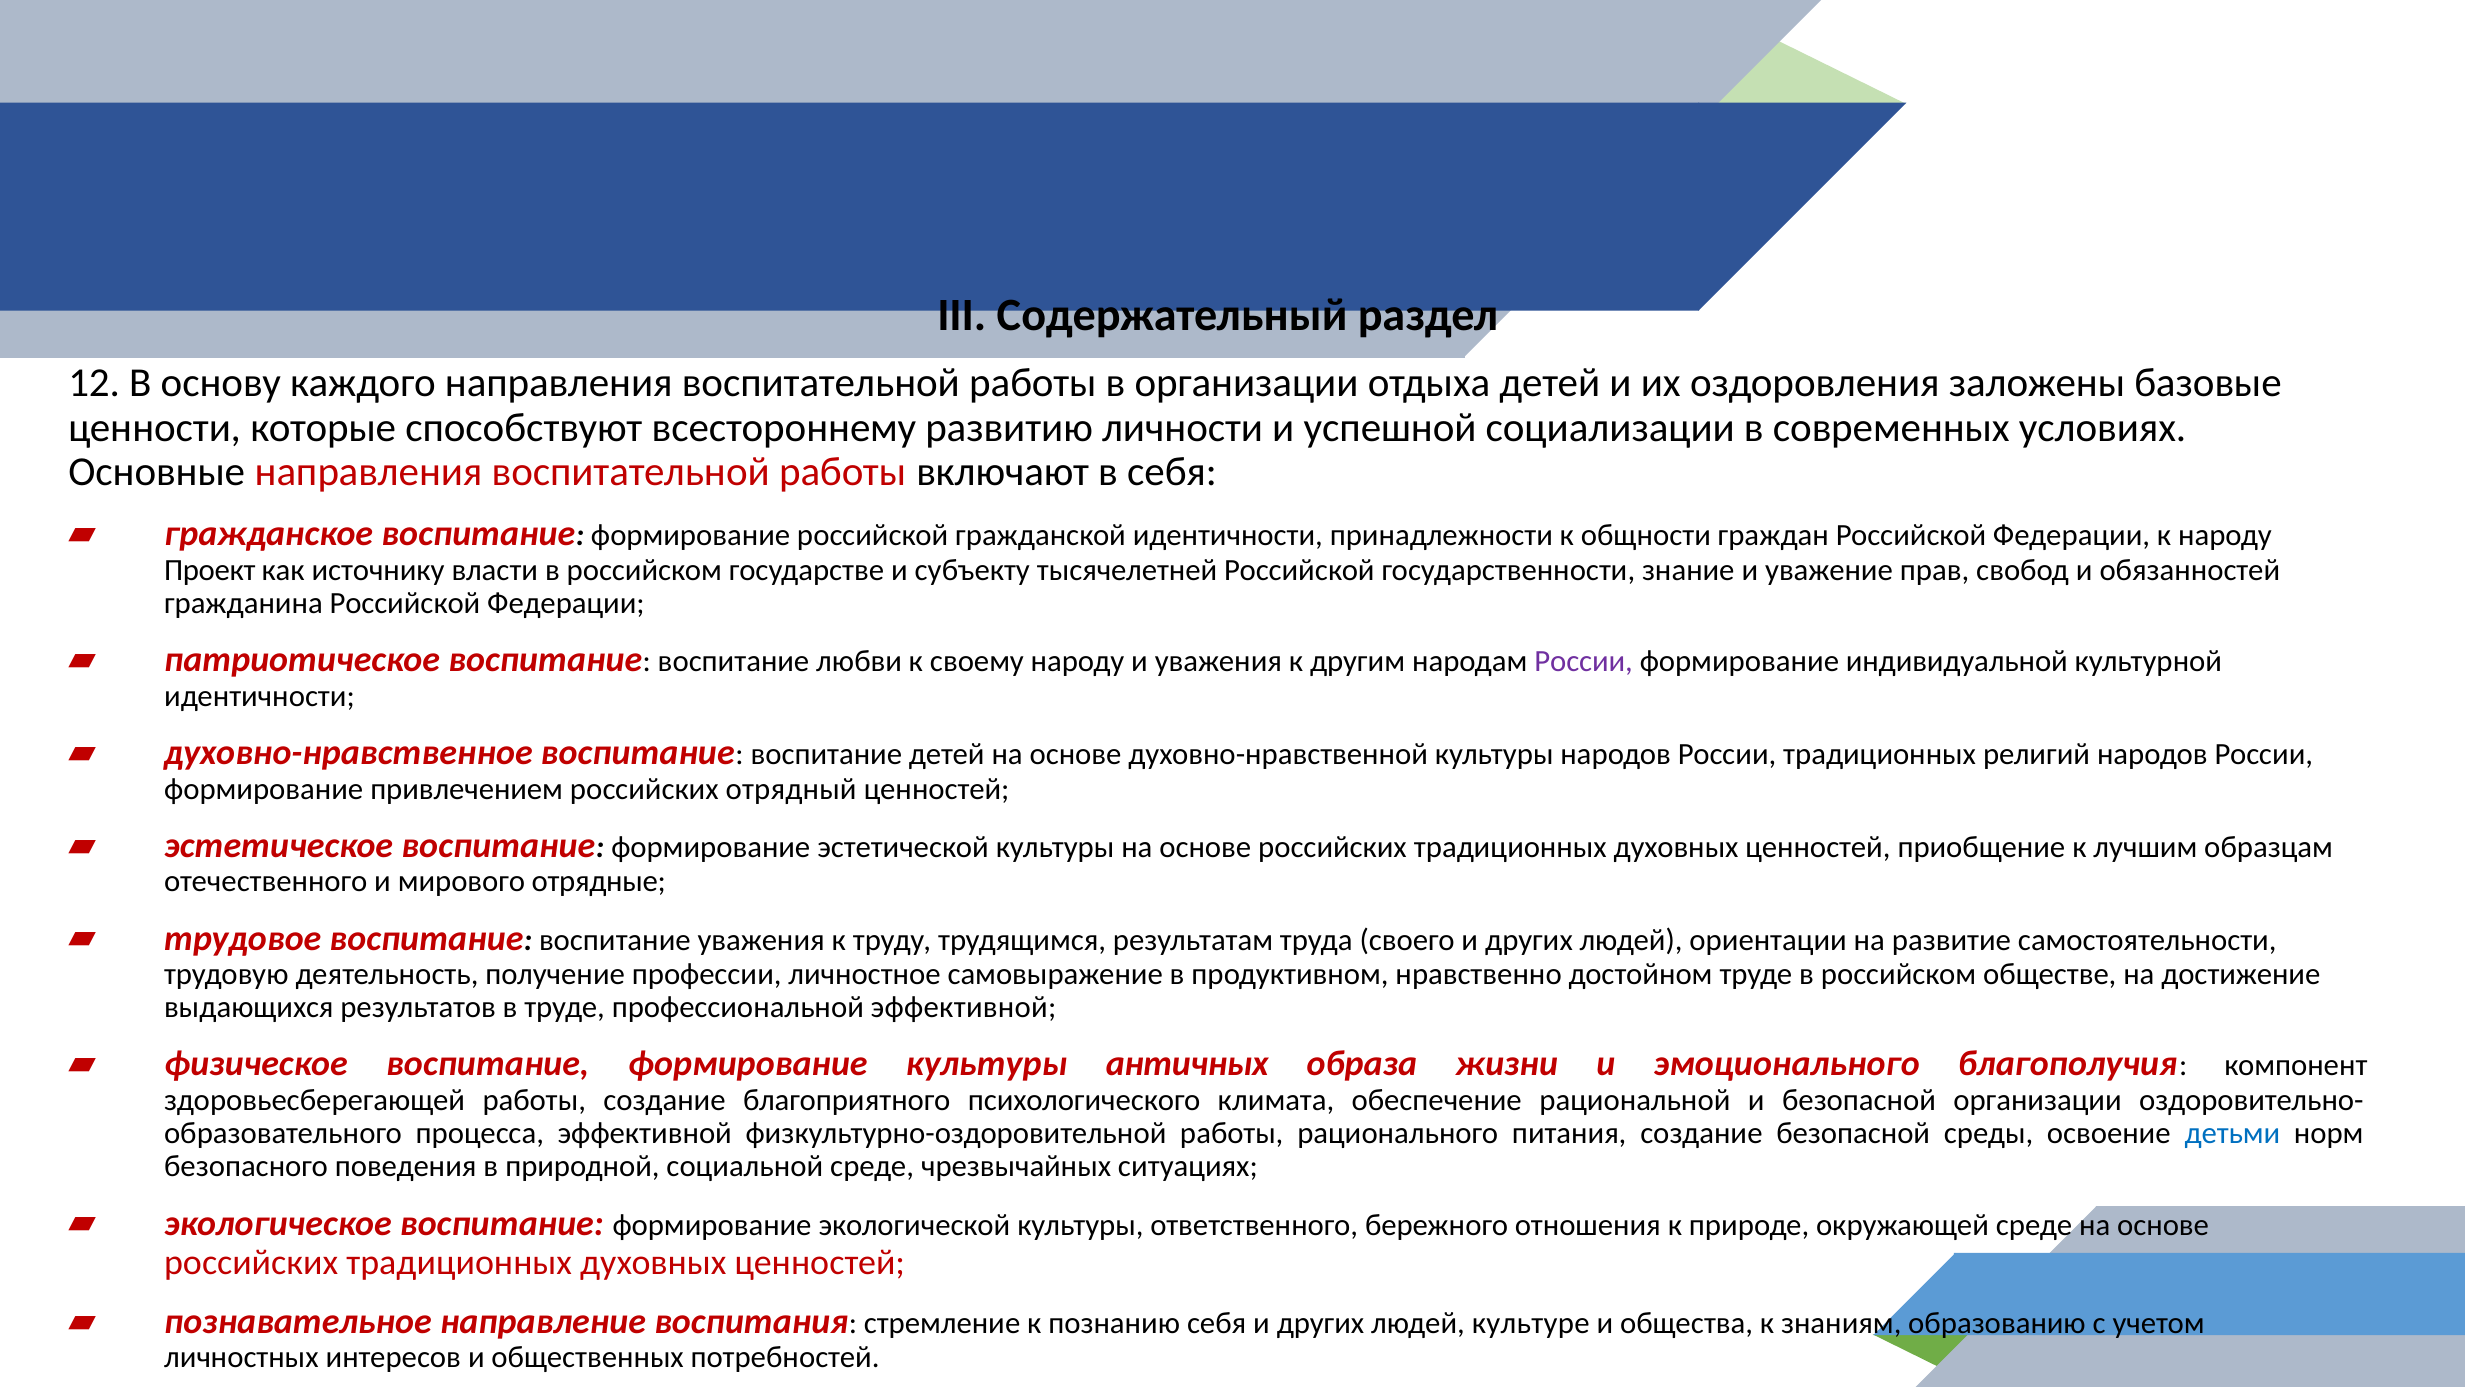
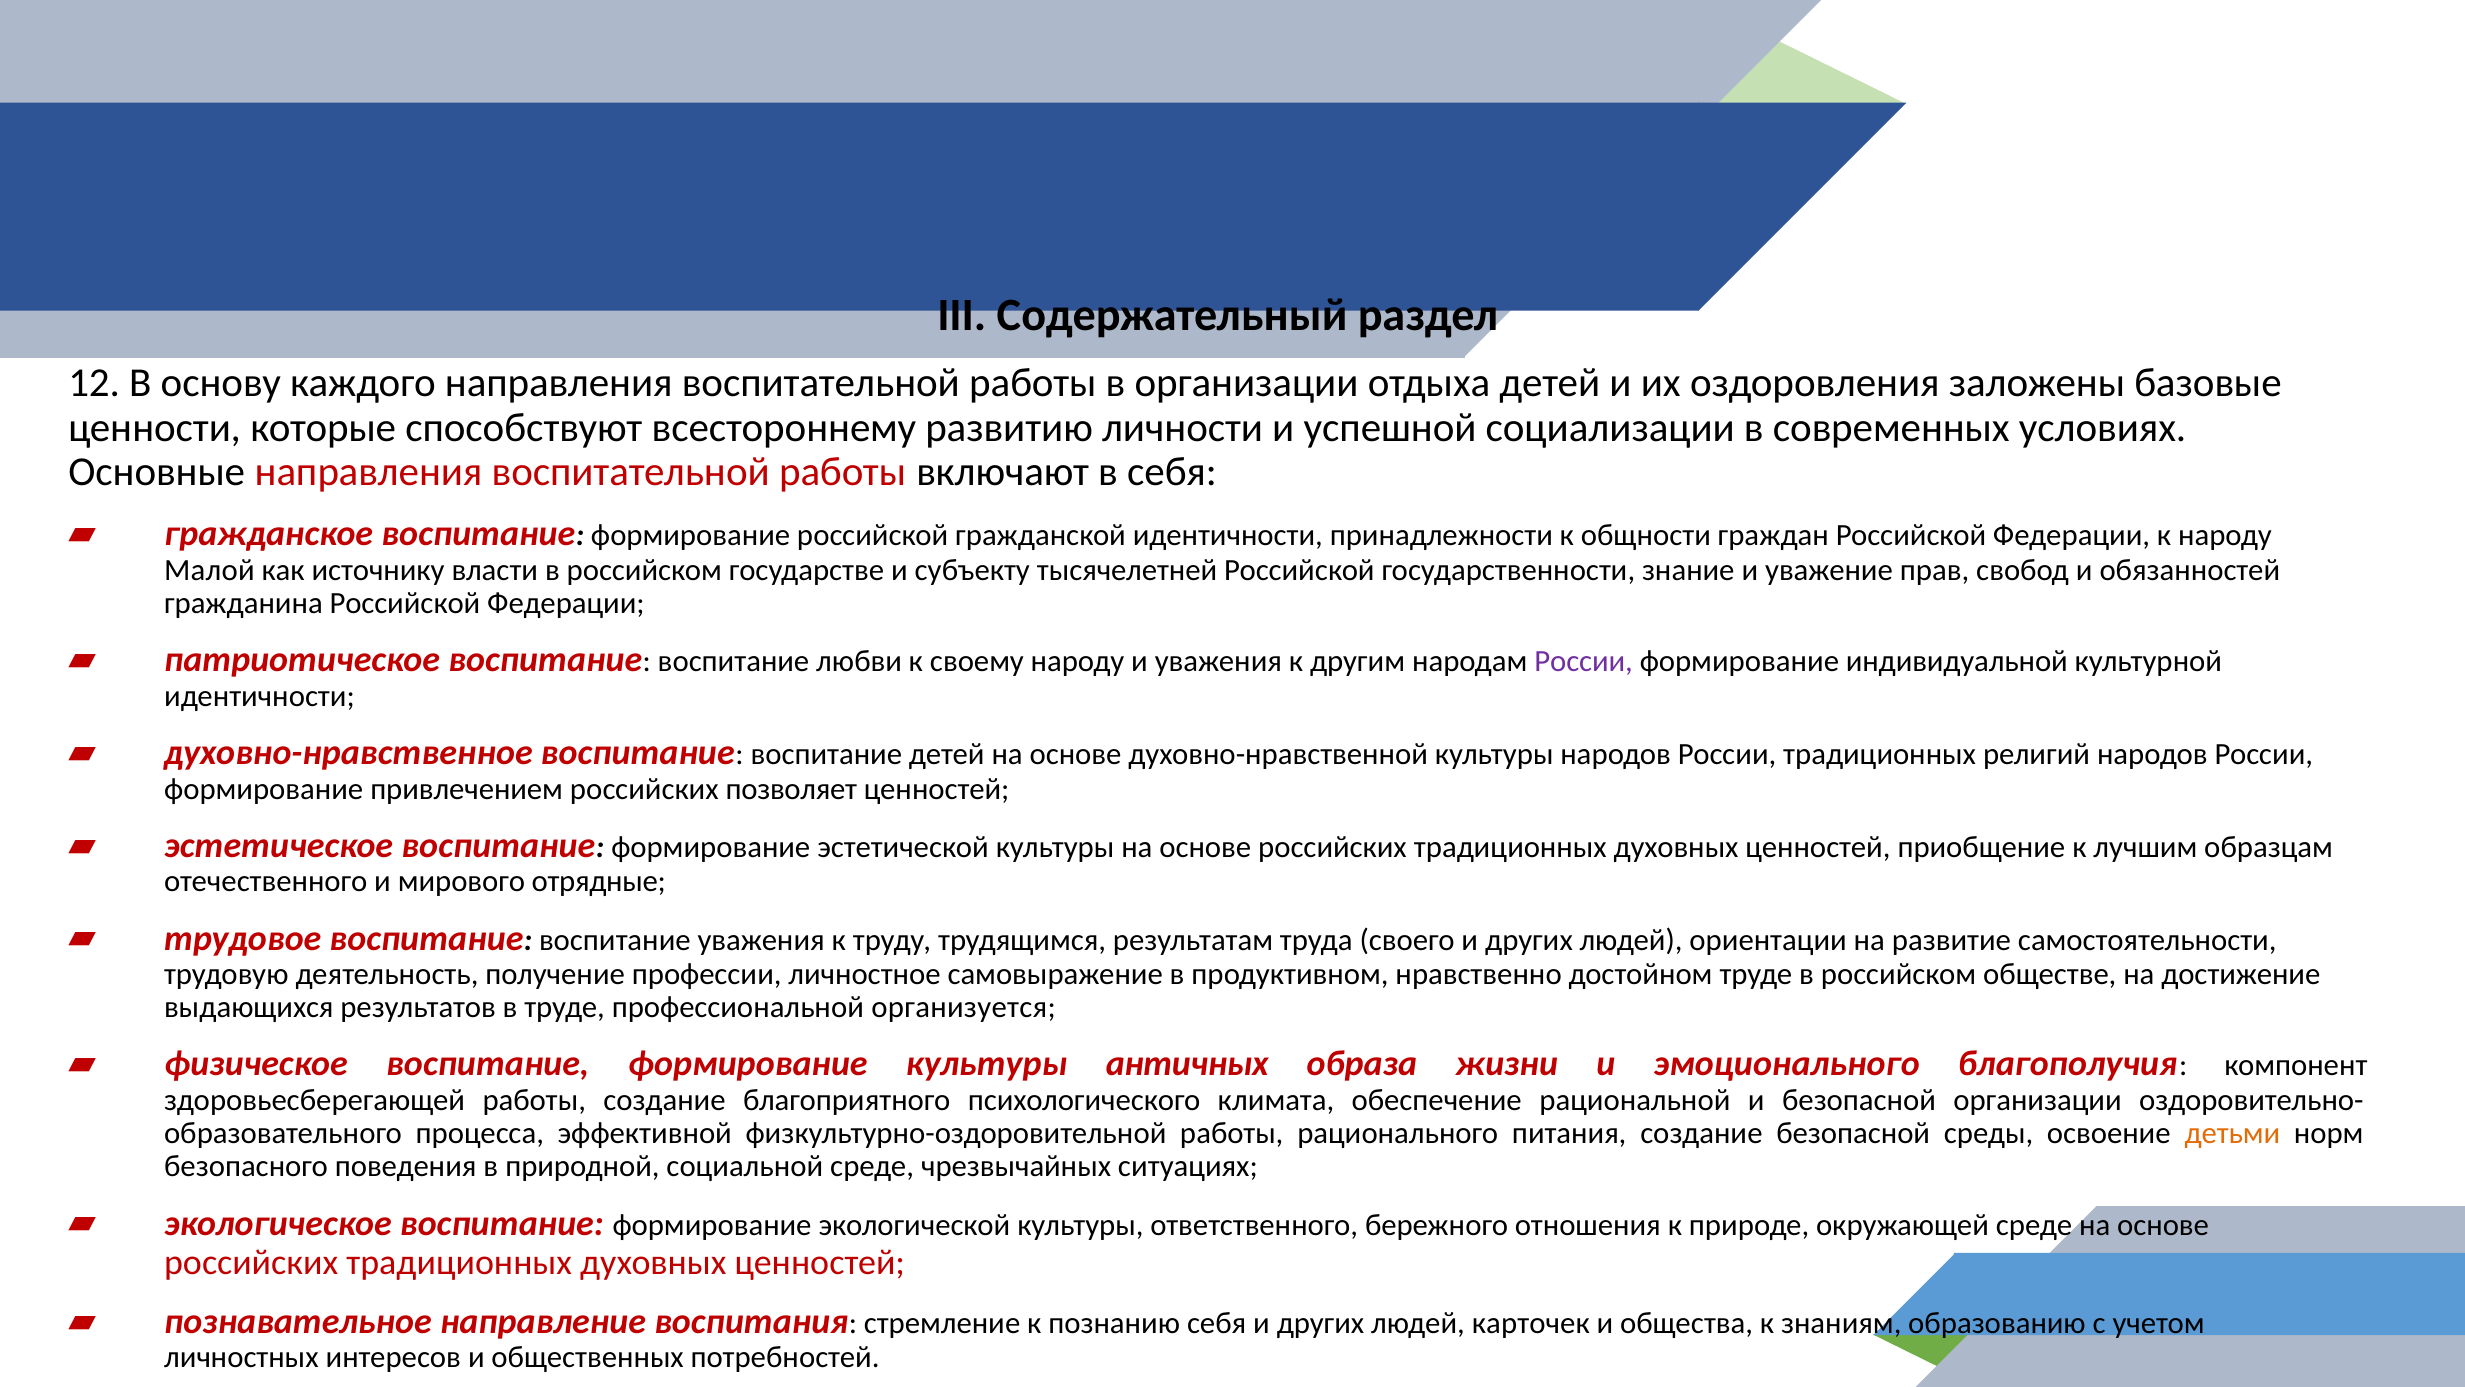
Проект: Проект -> Малой
отрядный: отрядный -> позволяет
профессиональной эффективной: эффективной -> организуется
детьми colour: blue -> orange
культуре: культуре -> карточек
